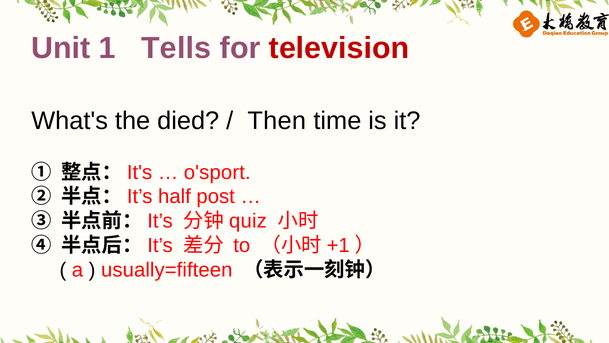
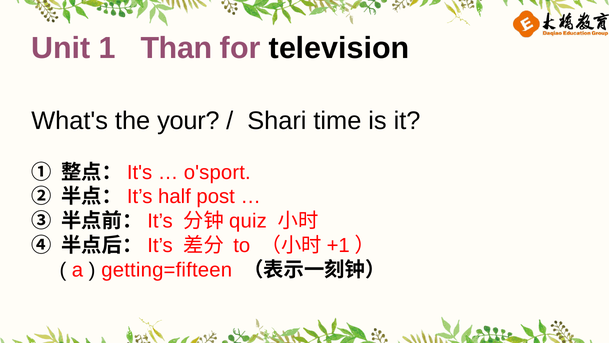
Tells: Tells -> Than
television colour: red -> black
died: died -> your
Then: Then -> Shari
usually=fifteen: usually=fifteen -> getting=fifteen
